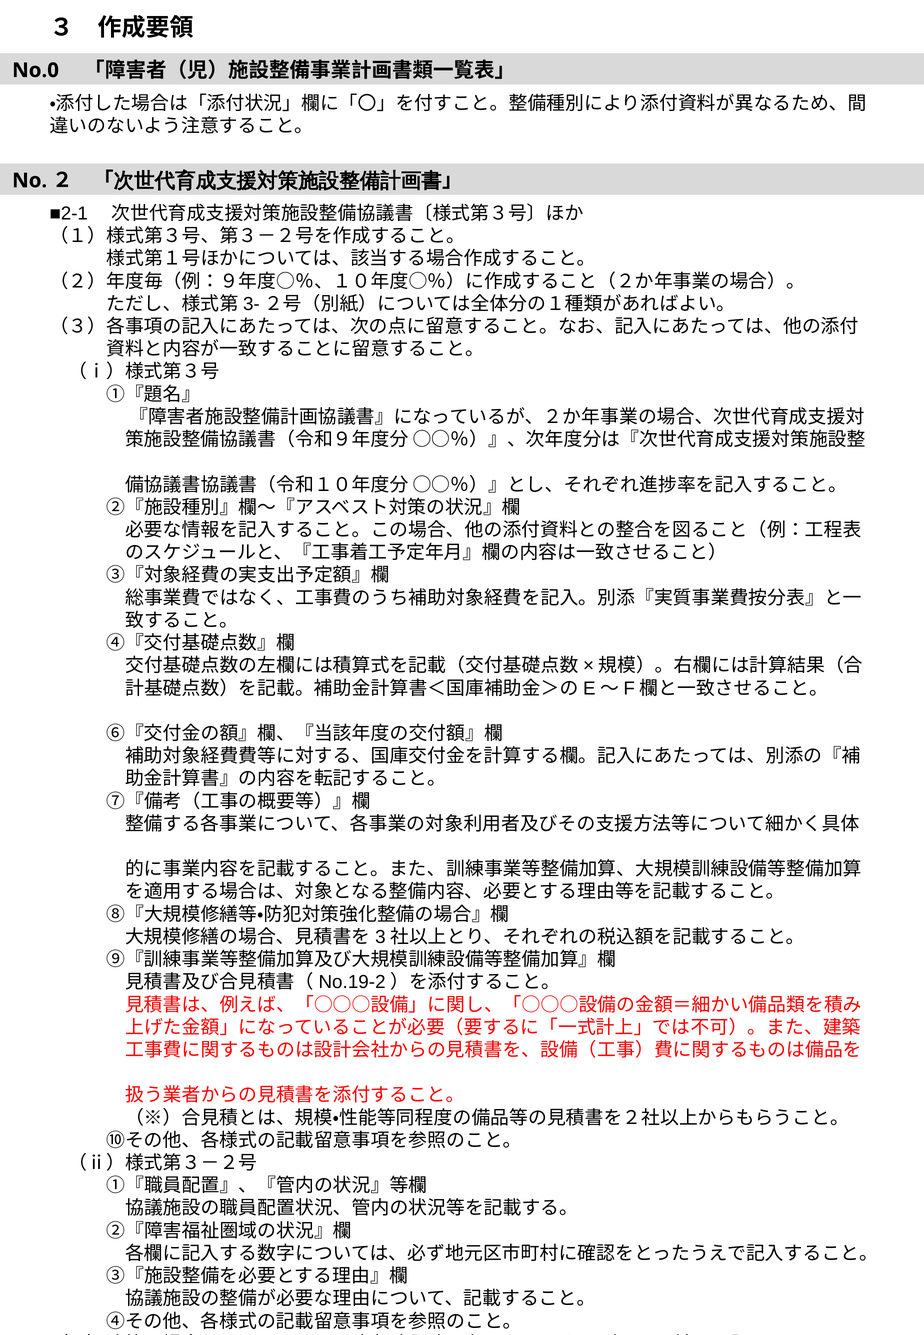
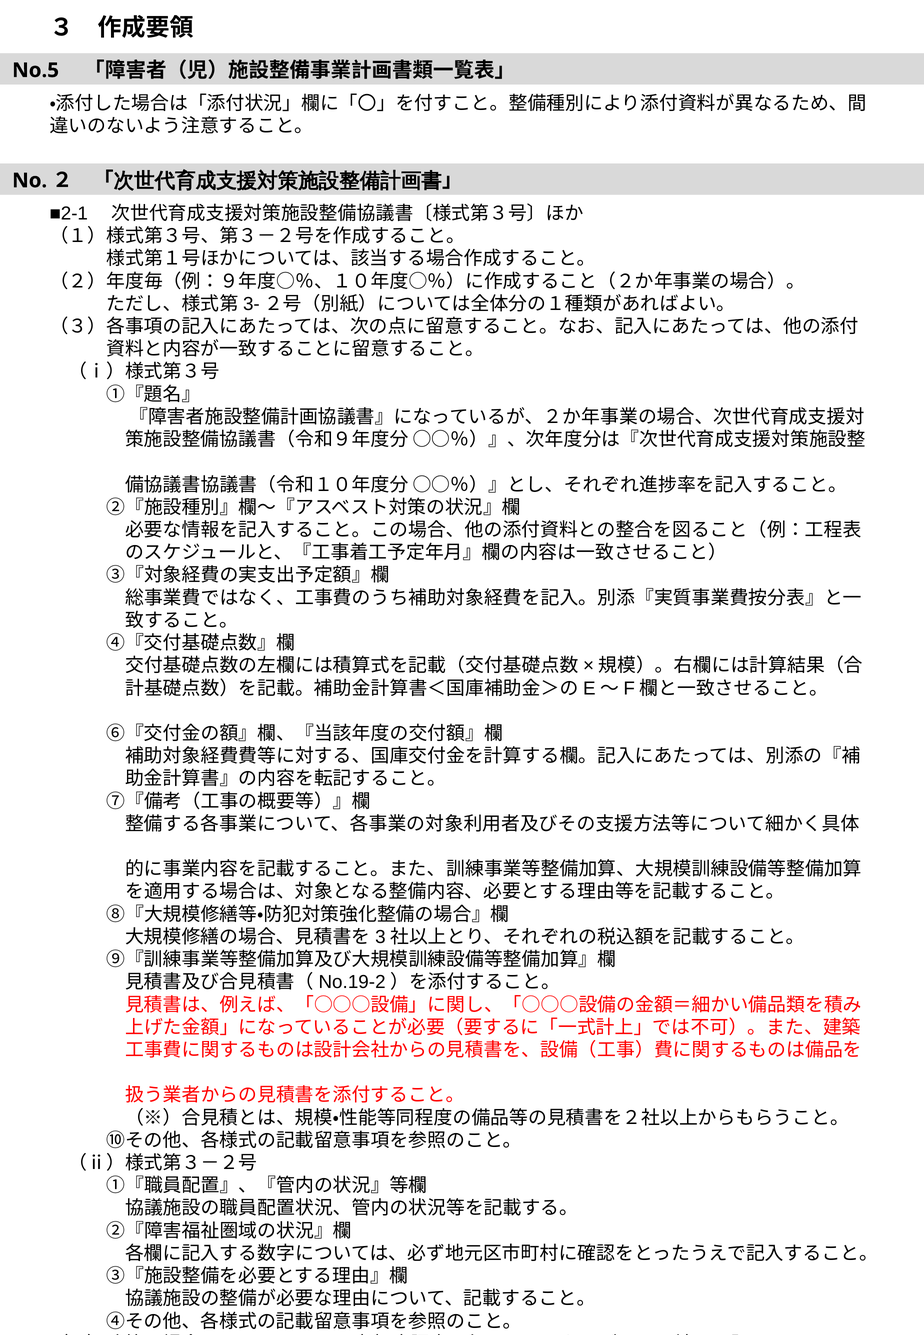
No.0: No.0 -> No.5
